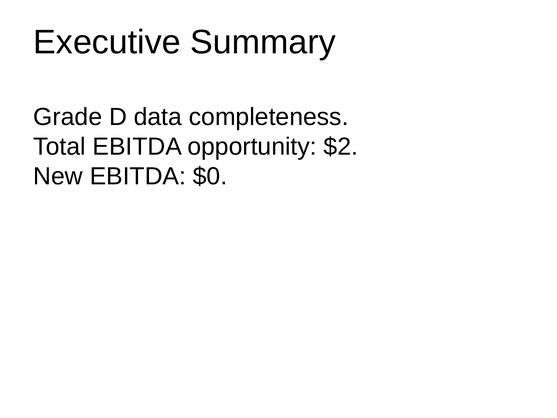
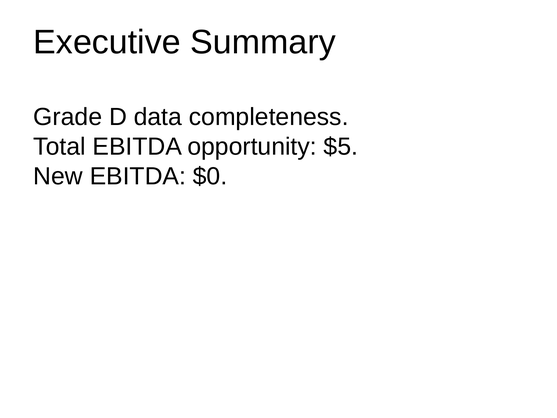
$2: $2 -> $5
